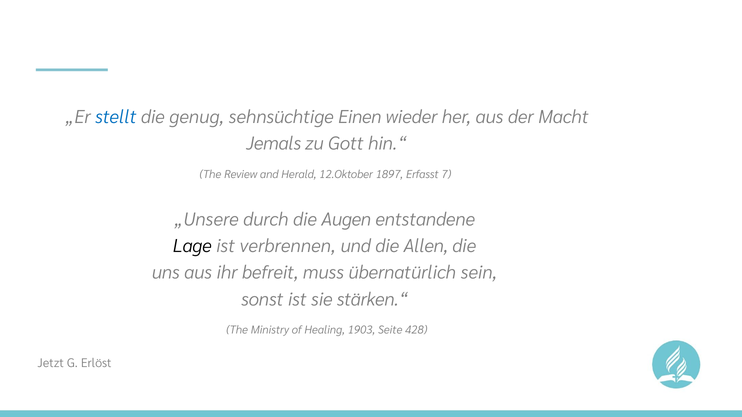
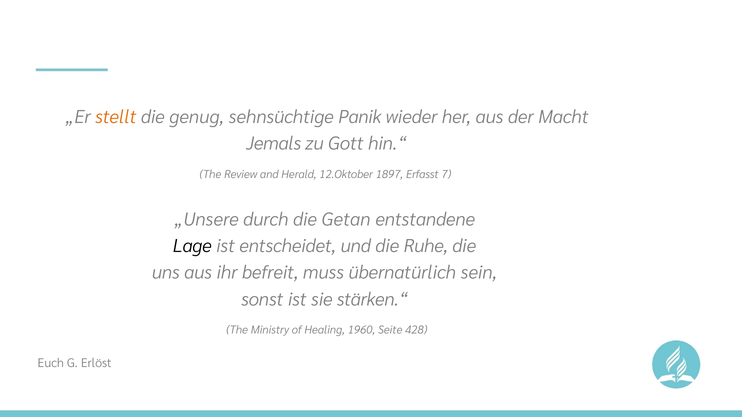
stellt colour: blue -> orange
Einen: Einen -> Panik
Augen: Augen -> Getan
verbrennen: verbrennen -> entscheidet
Allen: Allen -> Ruhe
1903: 1903 -> 1960
Jetzt: Jetzt -> Euch
